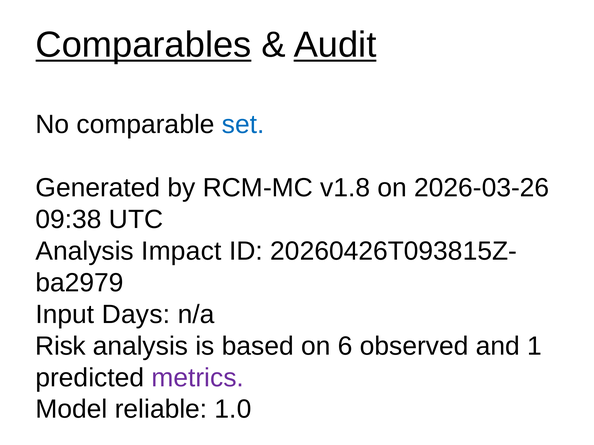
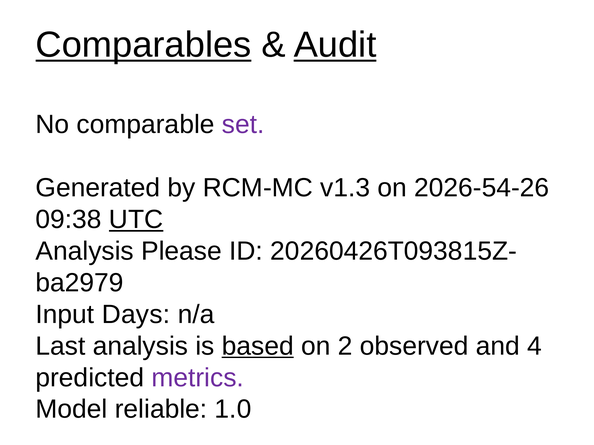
set colour: blue -> purple
v1.8: v1.8 -> v1.3
2026-03-26: 2026-03-26 -> 2026-54-26
UTC underline: none -> present
Impact: Impact -> Please
Risk: Risk -> Last
based underline: none -> present
6: 6 -> 2
1: 1 -> 4
